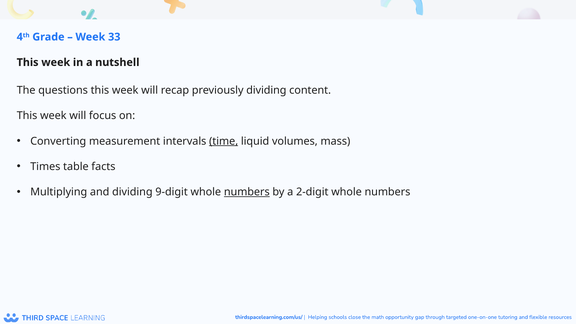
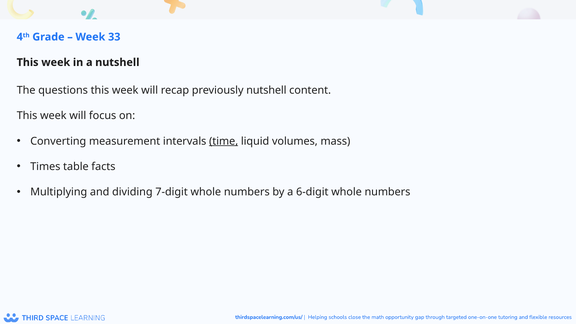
previously dividing: dividing -> nutshell
9-digit: 9-digit -> 7-digit
numbers at (247, 192) underline: present -> none
2-digit: 2-digit -> 6-digit
